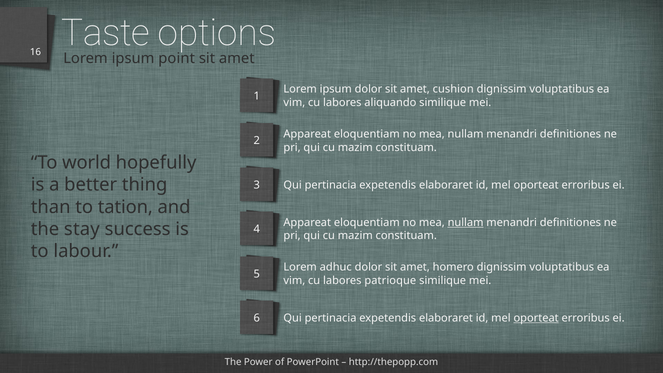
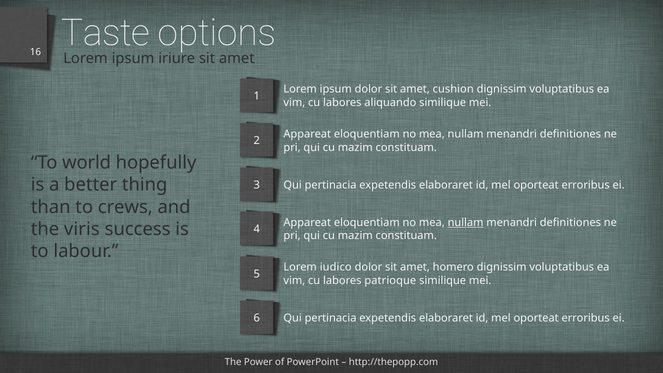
point: point -> iriure
tation: tation -> crews
stay: stay -> viris
adhuc: adhuc -> iudico
oporteat at (536, 318) underline: present -> none
